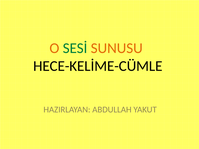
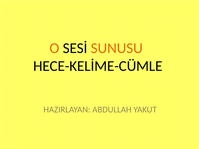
SESİ colour: green -> black
